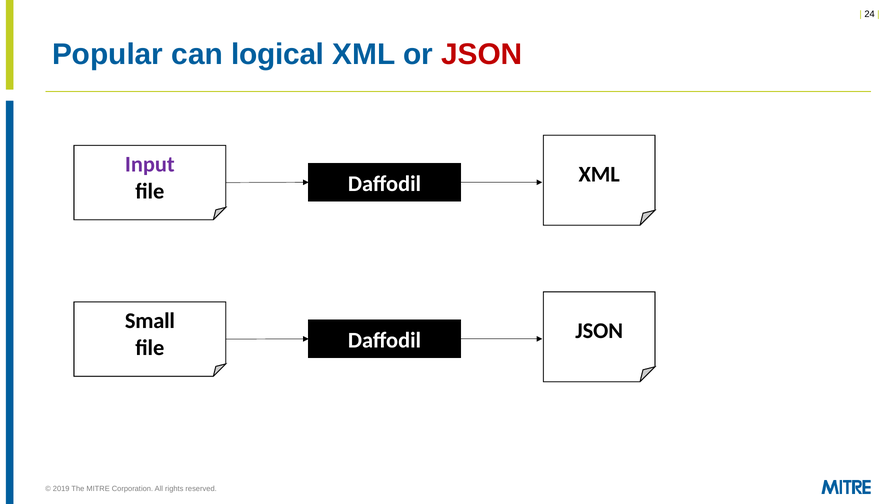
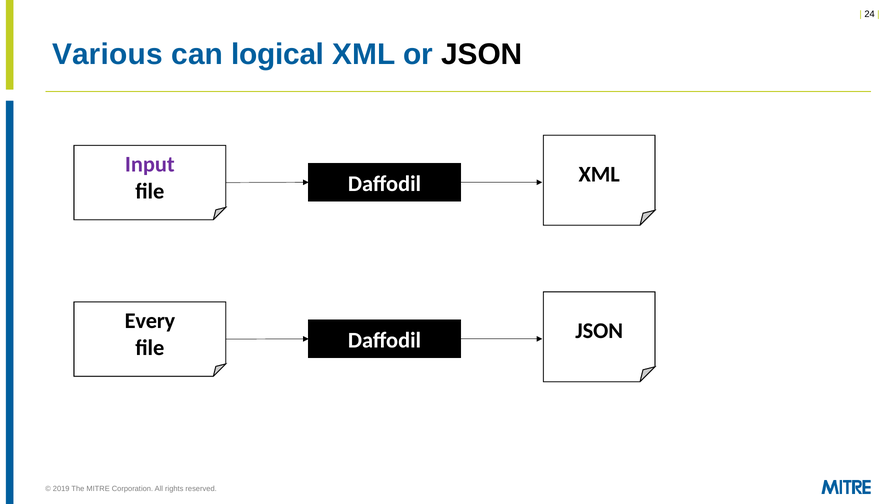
Popular: Popular -> Various
JSON at (482, 54) colour: red -> black
Small: Small -> Every
